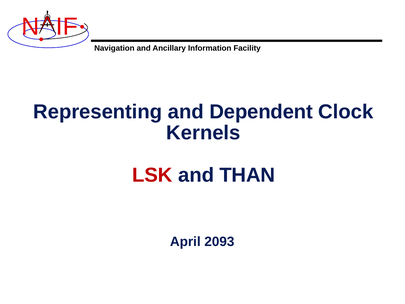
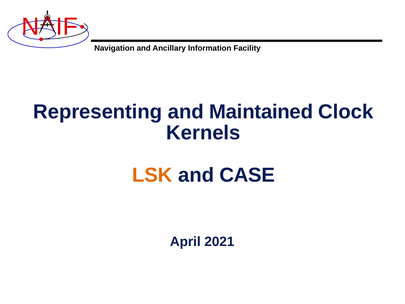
Dependent: Dependent -> Maintained
LSK colour: red -> orange
THAN: THAN -> CASE
2093: 2093 -> 2021
